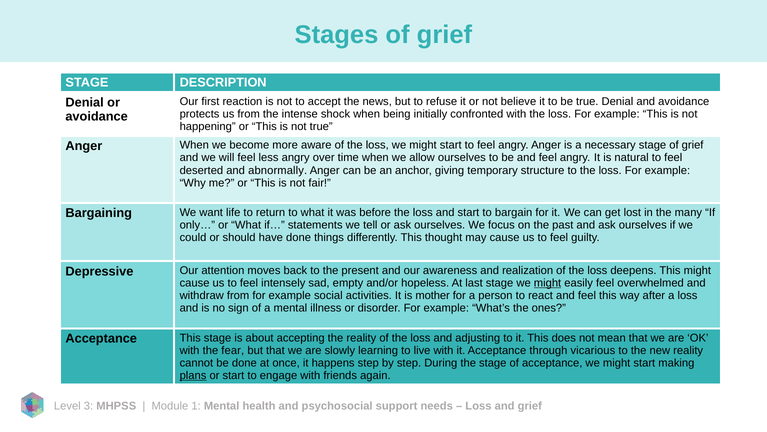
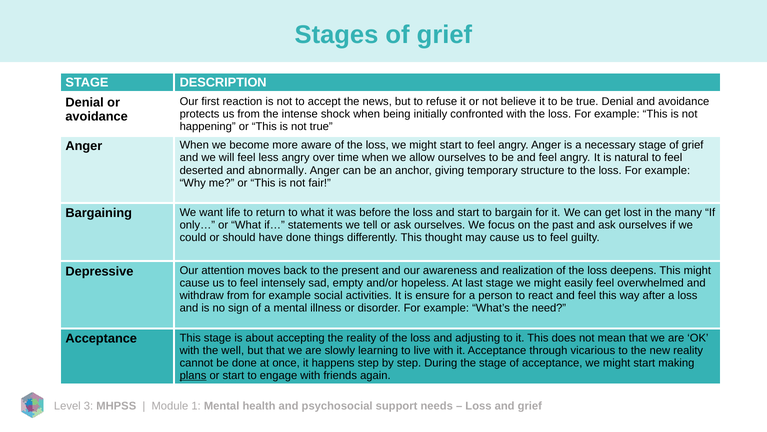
might at (548, 283) underline: present -> none
mother: mother -> ensure
ones: ones -> need
fear: fear -> well
